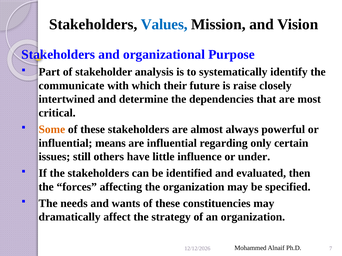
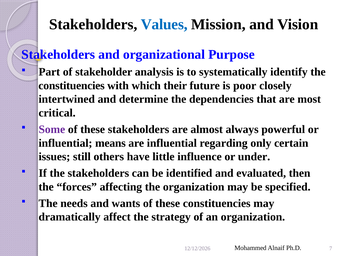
communicate at (71, 86): communicate -> constituencies
raise: raise -> poor
Some colour: orange -> purple
